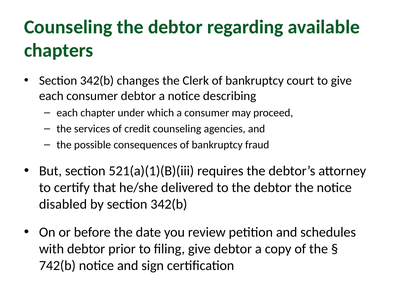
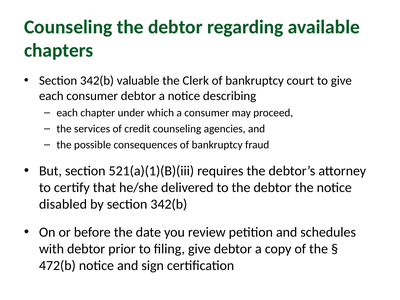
changes: changes -> valuable
742(b: 742(b -> 472(b
